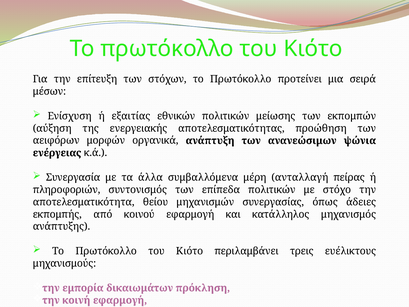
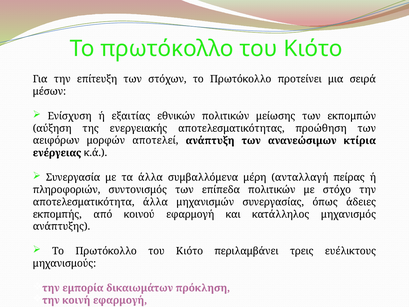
οργανικά: οργανικά -> αποτελεί
ψώνια: ψώνια -> κτίρια
αποτελεσματικότητα θείου: θείου -> άλλα
